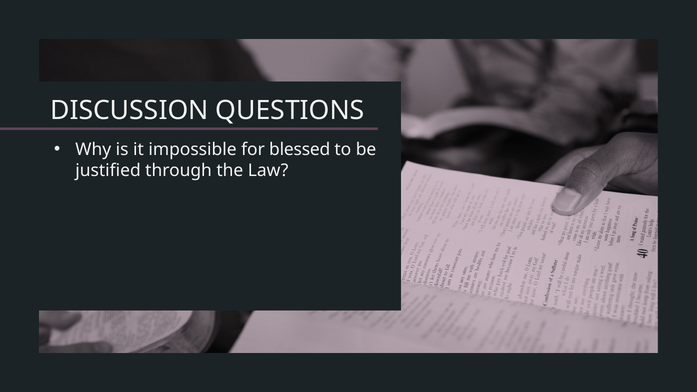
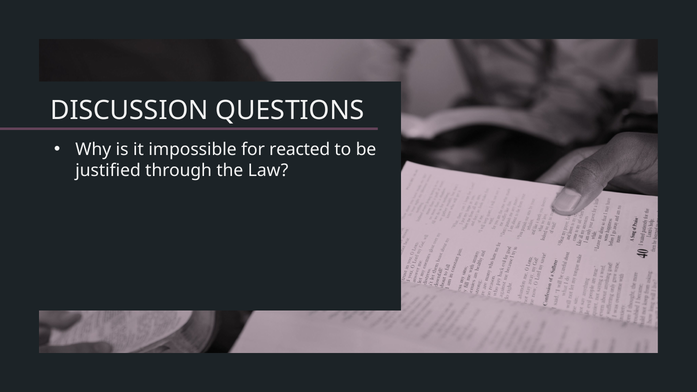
blessed: blessed -> reacted
